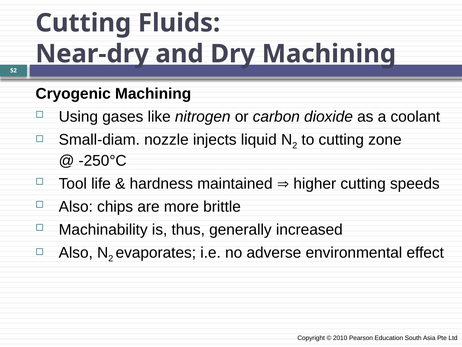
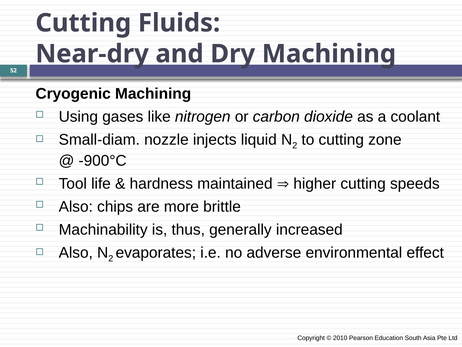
-250°C: -250°C -> -900°C
